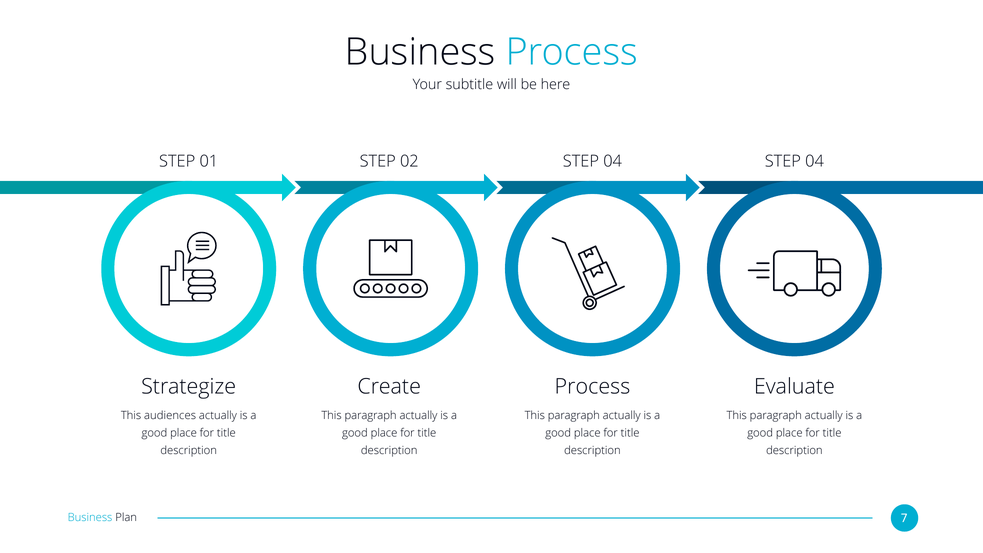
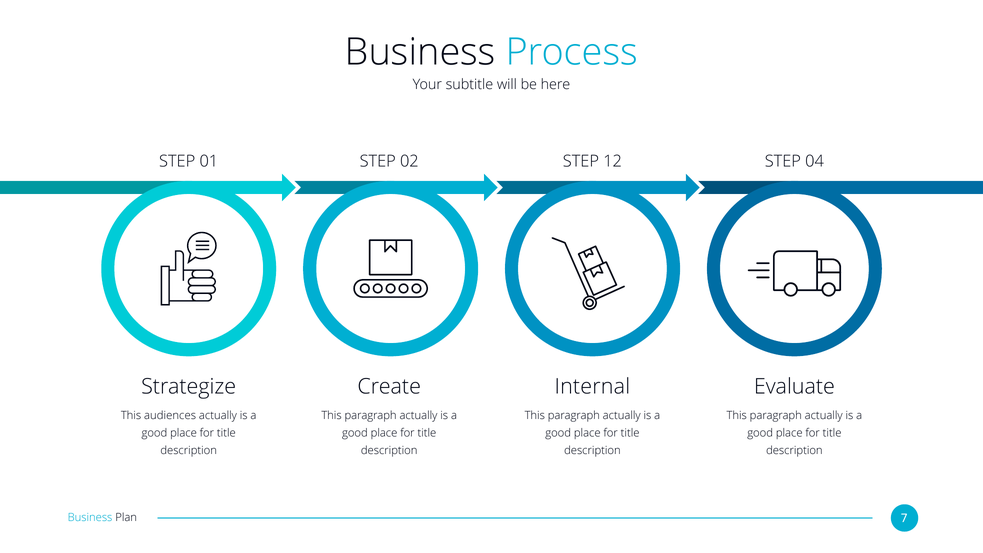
04 at (613, 161): 04 -> 12
Process at (592, 387): Process -> Internal
